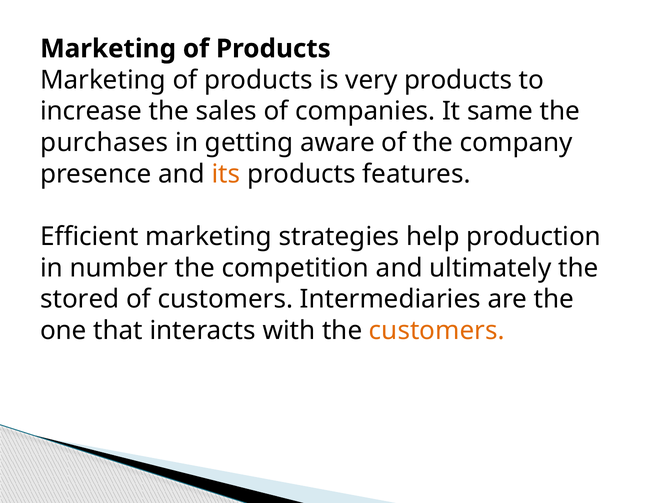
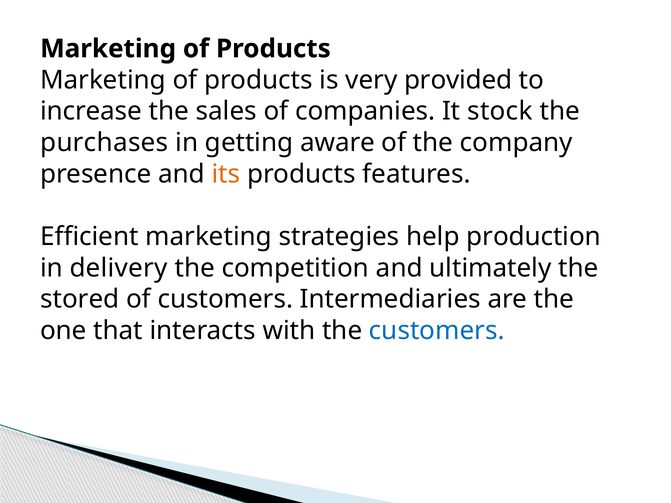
very products: products -> provided
same: same -> stock
number: number -> delivery
customers at (437, 331) colour: orange -> blue
